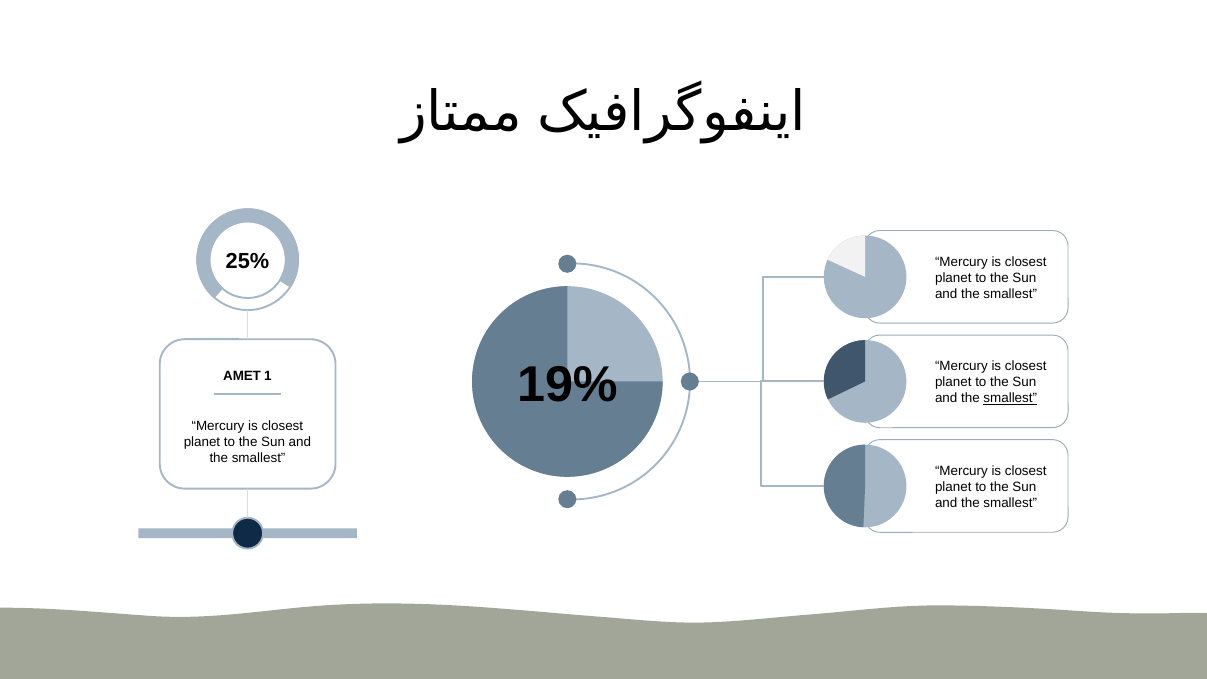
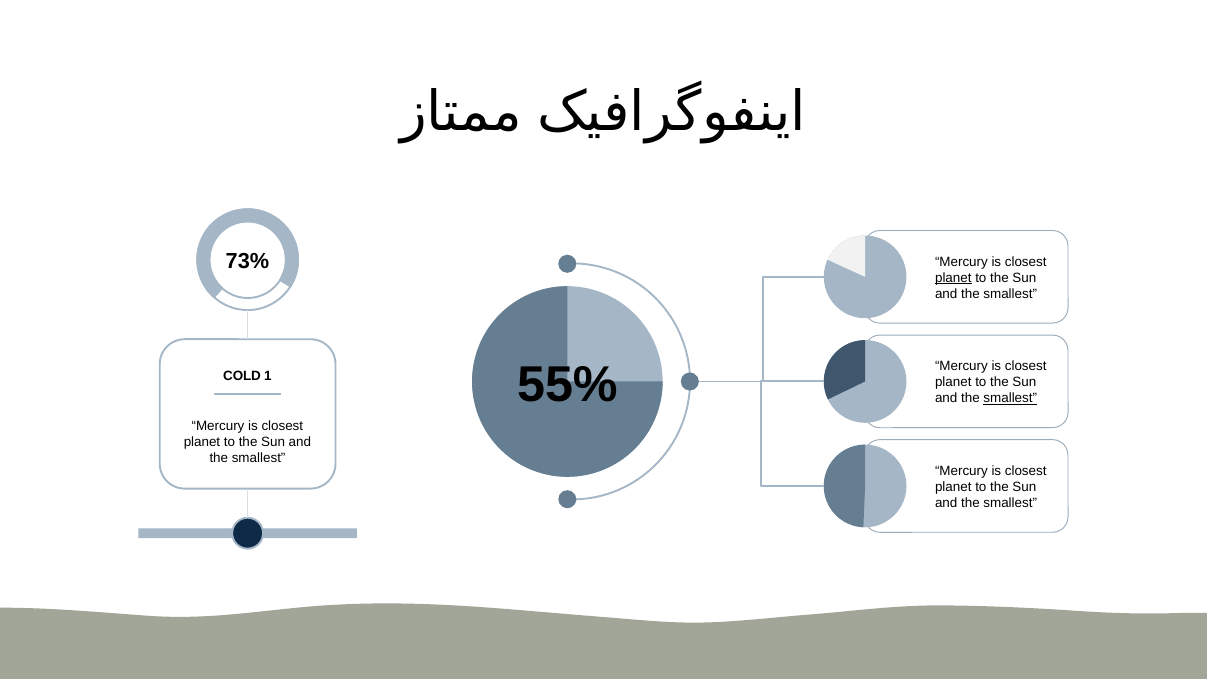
25%: 25% -> 73%
planet at (953, 278) underline: none -> present
19%: 19% -> 55%
AMET: AMET -> COLD
